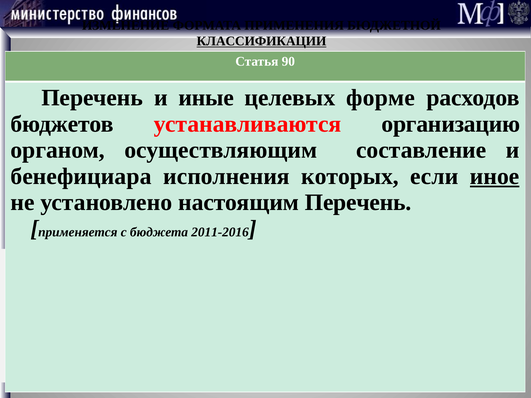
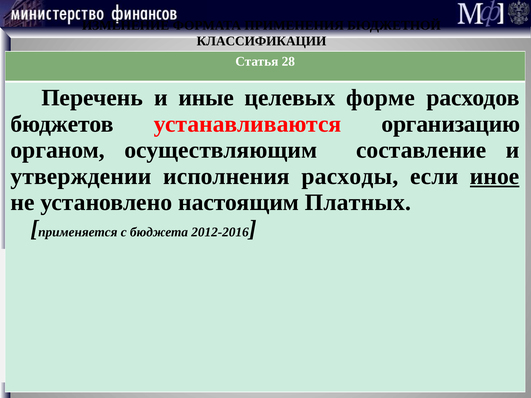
КЛАССИФИКАЦИИ underline: present -> none
90: 90 -> 28
бенефициара: бенефициара -> утверждении
которых: которых -> расходы
настоящим Перечень: Перечень -> Платных
2011-2016: 2011-2016 -> 2012-2016
